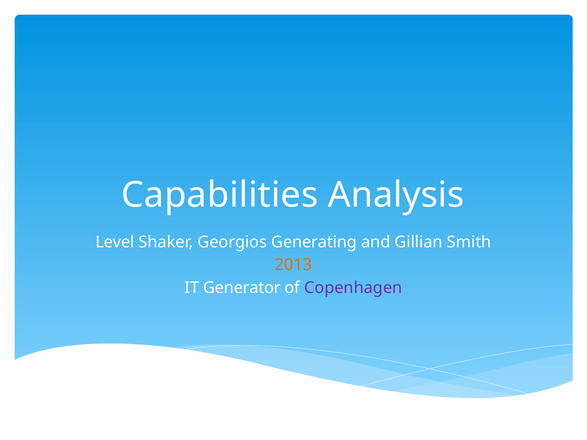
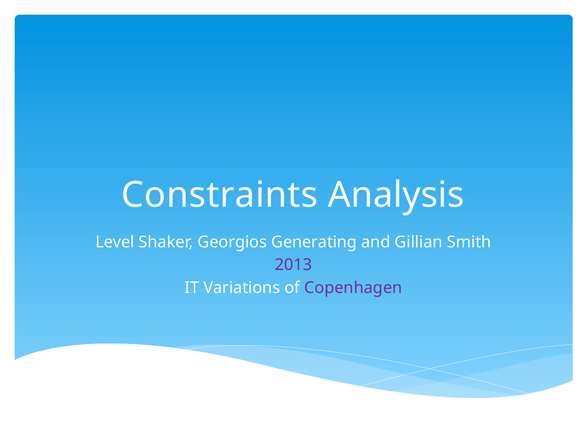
Capabilities: Capabilities -> Constraints
2013 colour: orange -> purple
Generator: Generator -> Variations
